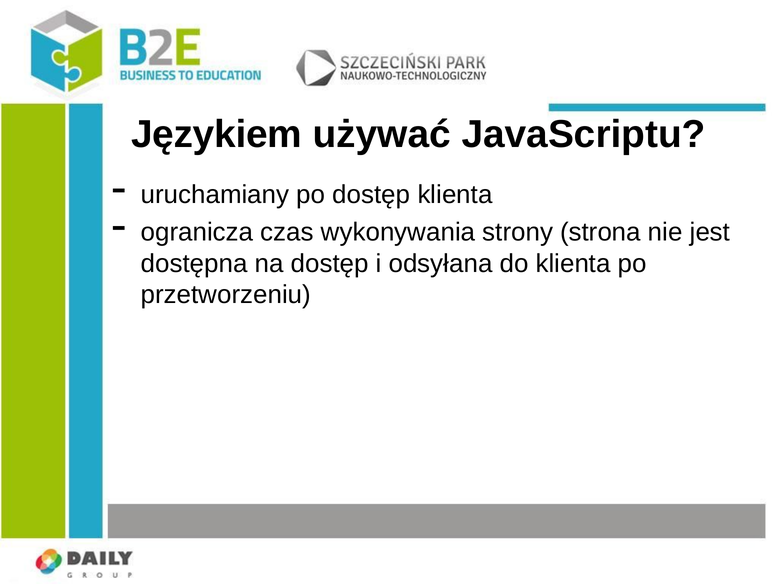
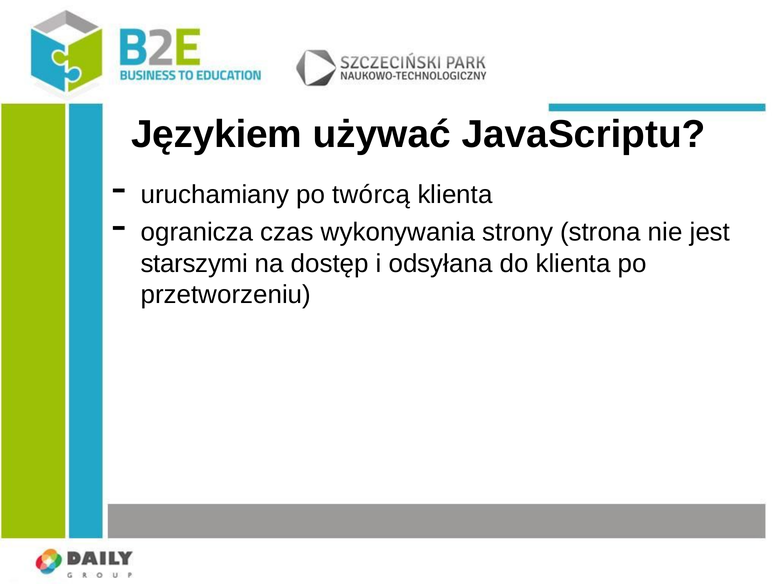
po dostęp: dostęp -> twórcą
dostępna: dostępna -> starszymi
